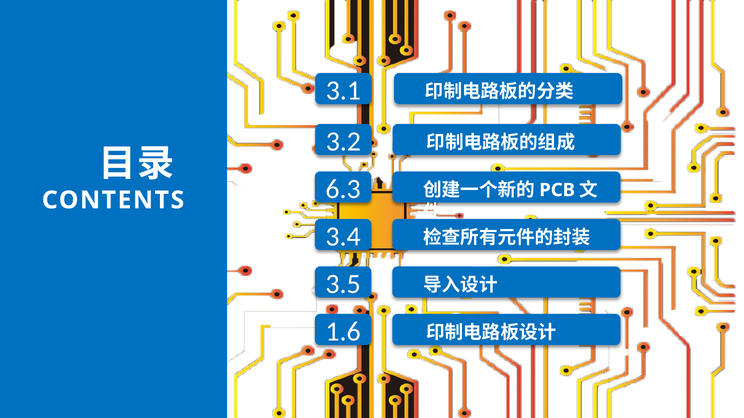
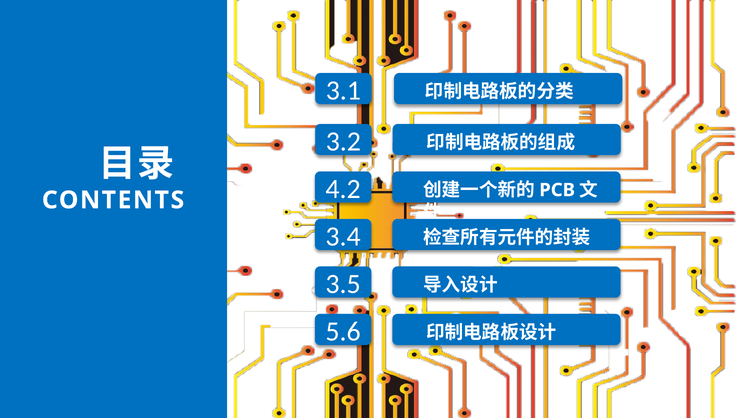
6.3: 6.3 -> 4.2
1.6: 1.6 -> 5.6
